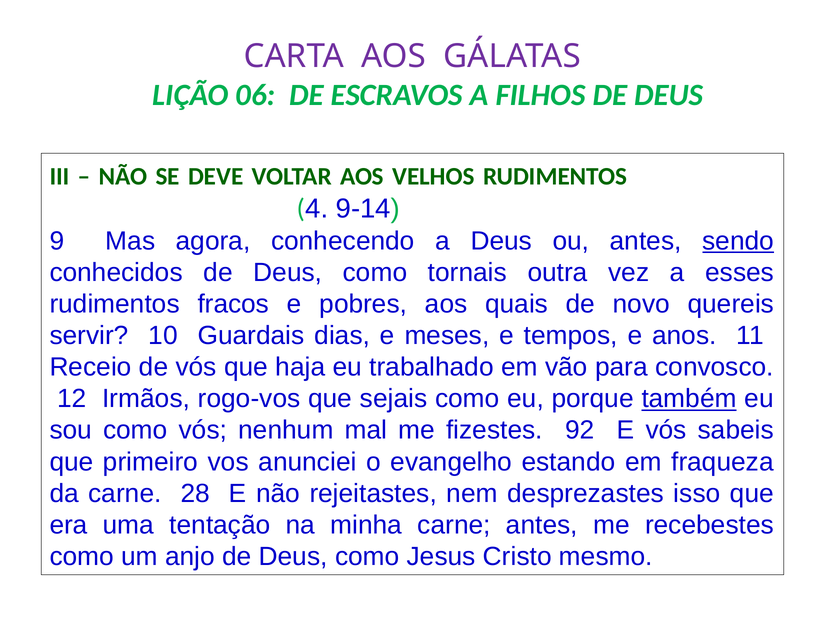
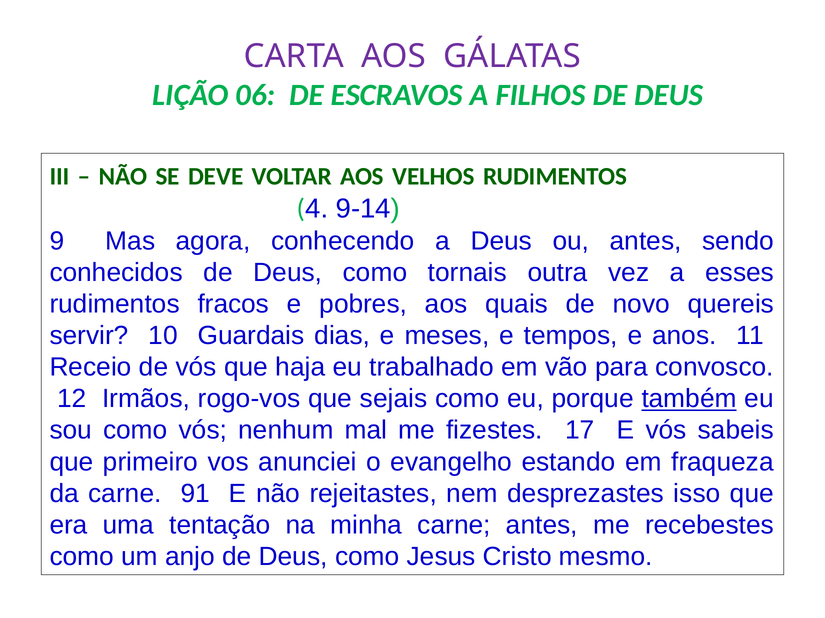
sendo underline: present -> none
92: 92 -> 17
28: 28 -> 91
